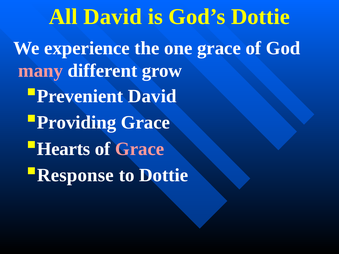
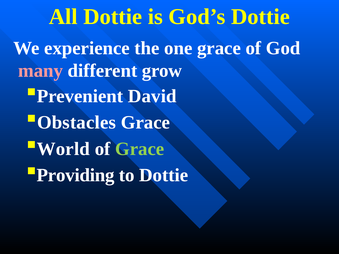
All David: David -> Dottie
Providing: Providing -> Obstacles
Hearts: Hearts -> World
Grace at (140, 149) colour: pink -> light green
Response: Response -> Providing
